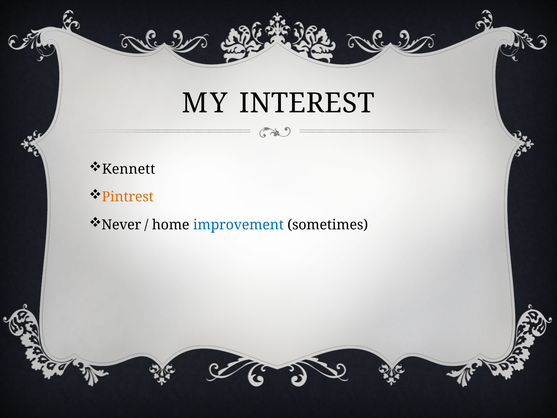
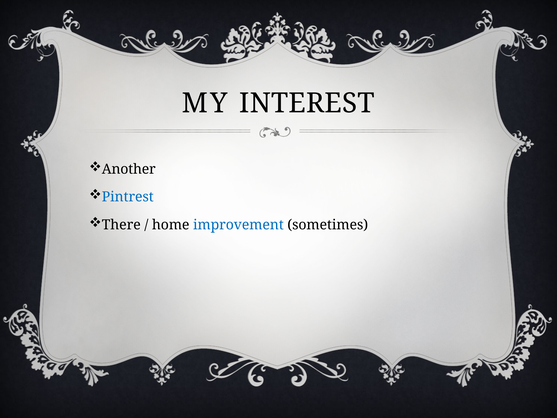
Kennett: Kennett -> Another
Pintrest colour: orange -> blue
Never: Never -> There
